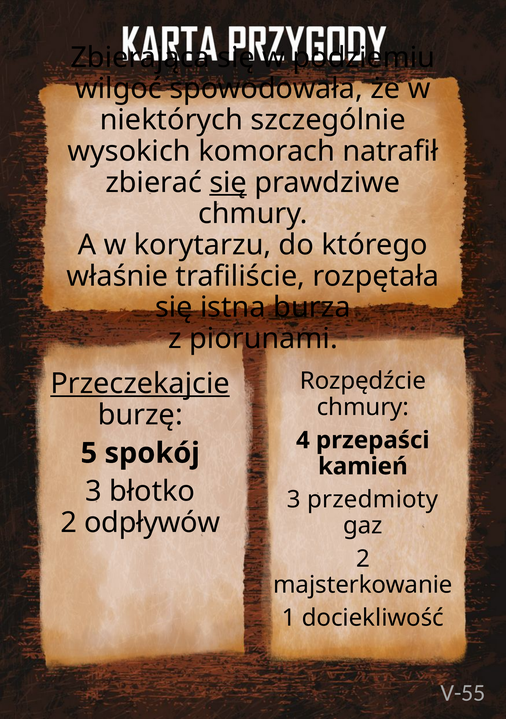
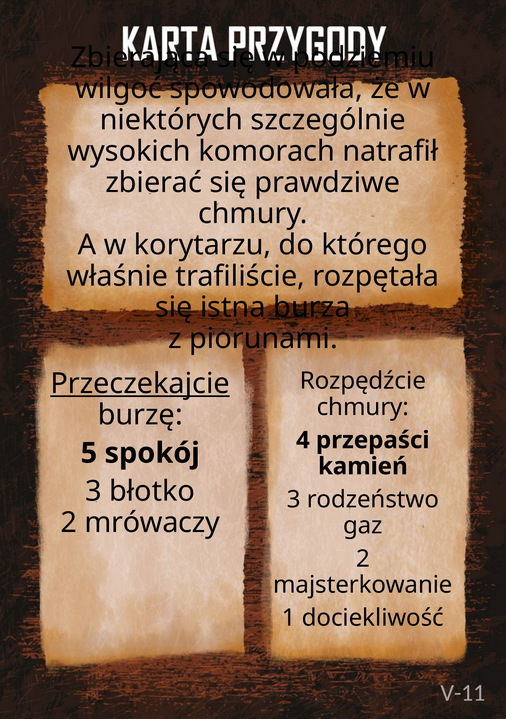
się at (228, 182) underline: present -> none
przedmioty: przedmioty -> rodzeństwo
odpływów: odpływów -> mrówaczy
V-55: V-55 -> V-11
